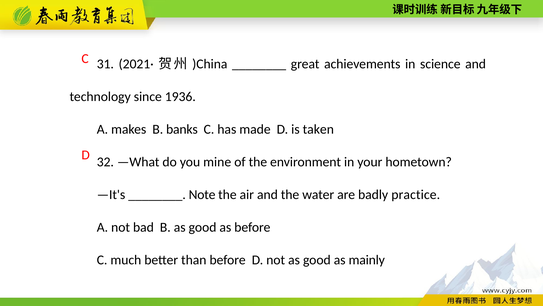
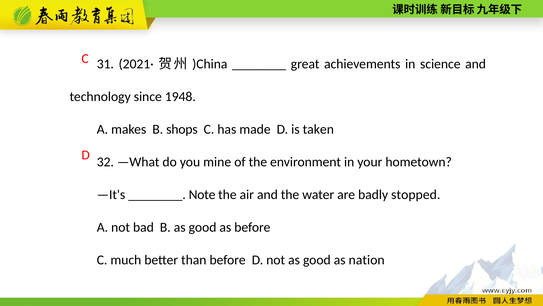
1936: 1936 -> 1948
banks: banks -> shops
practice: practice -> stopped
mainly: mainly -> nation
